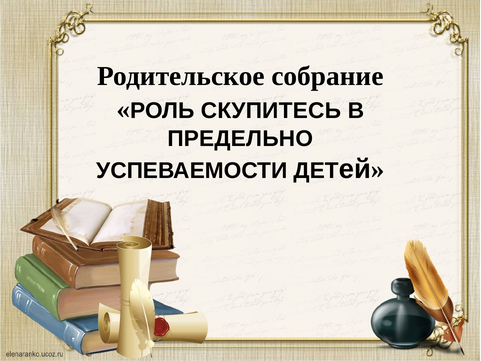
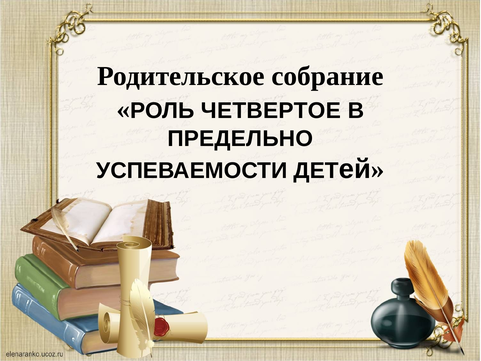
СКУПИТЕСЬ: СКУПИТЕСЬ -> ЧЕТВЕРТОЕ
